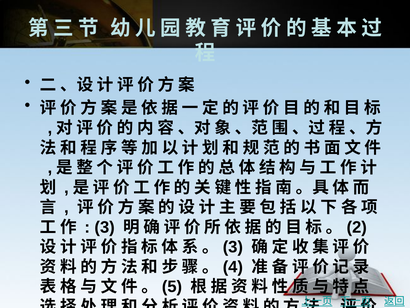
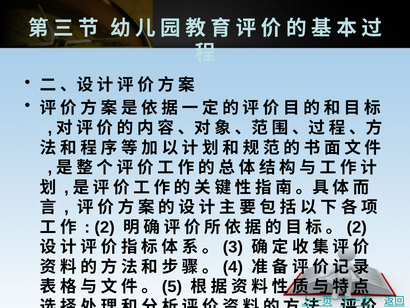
3 at (105, 227): 3 -> 2
